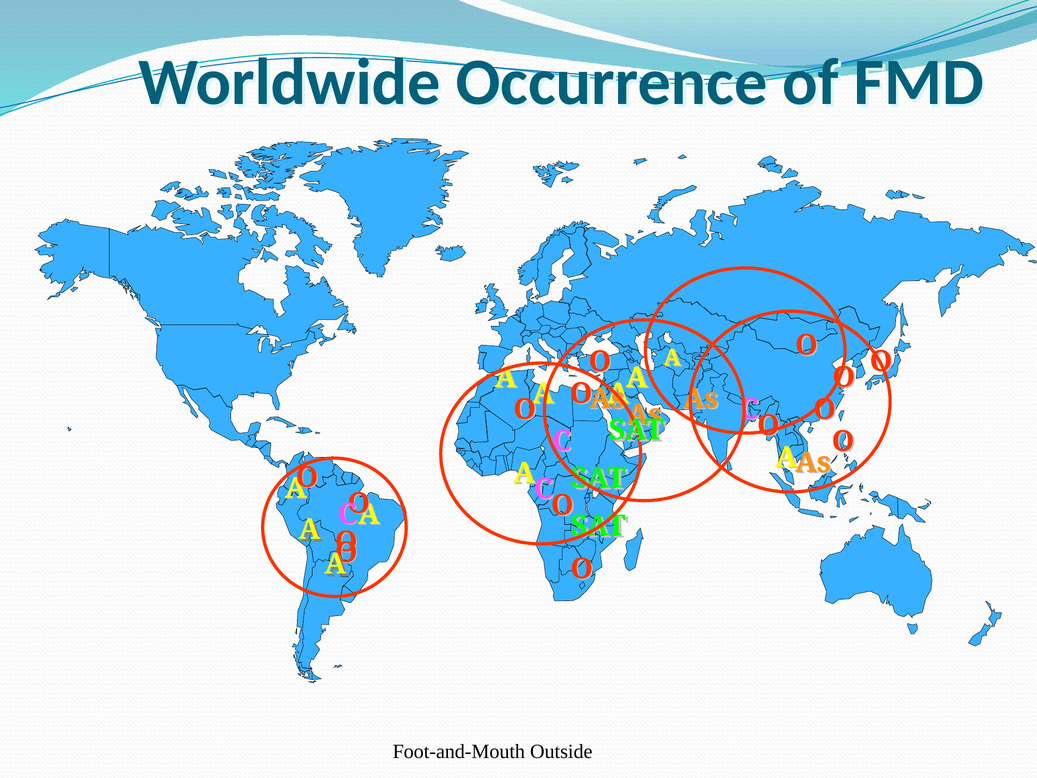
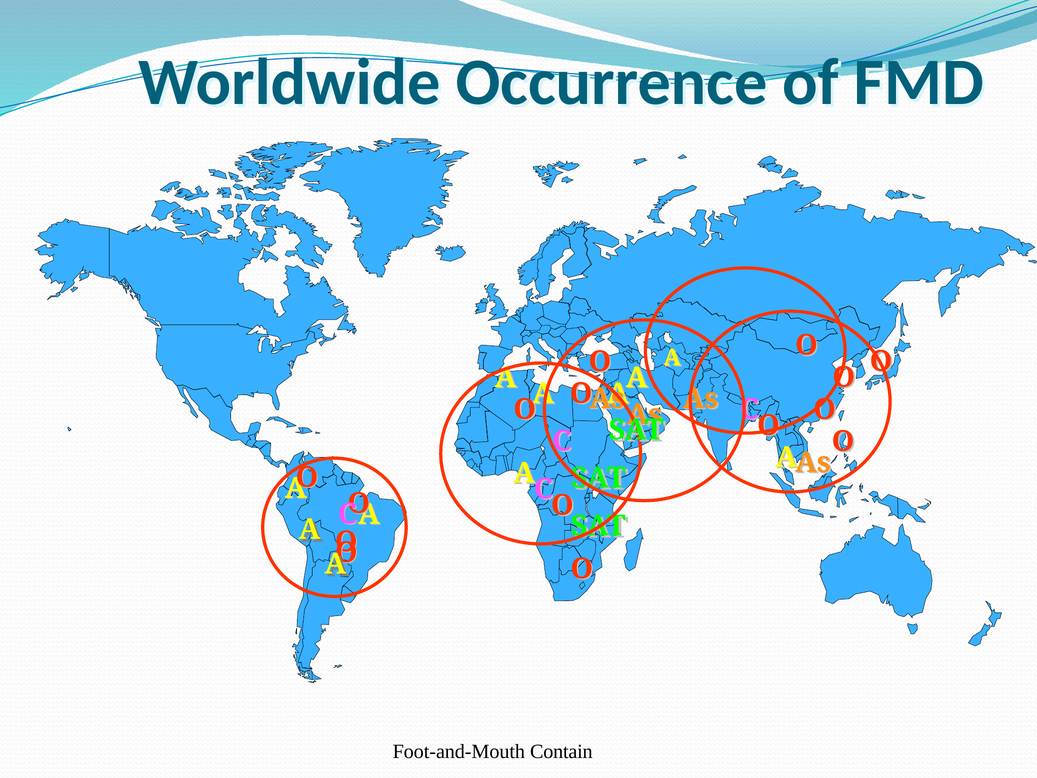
Outside: Outside -> Contain
